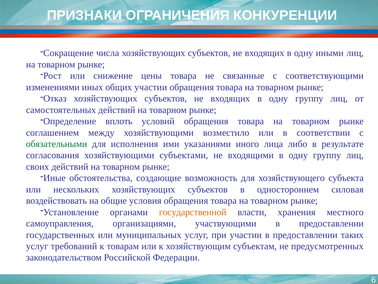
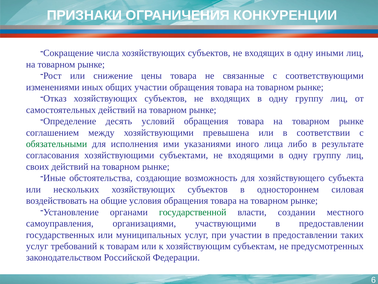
вплоть: вплоть -> десять
возместило: возместило -> превышена
государственной colour: orange -> green
хранения: хранения -> создании
